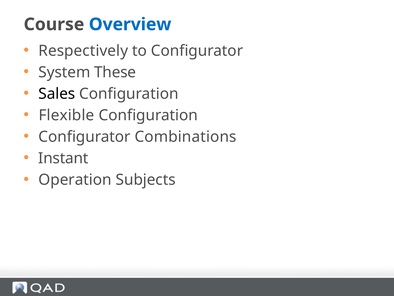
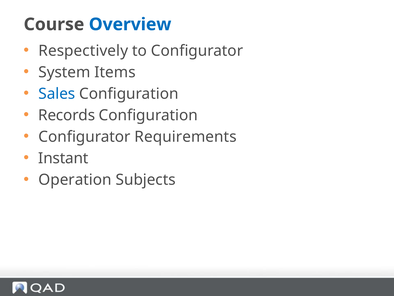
These: These -> Items
Sales colour: black -> blue
Flexible: Flexible -> Records
Combinations: Combinations -> Requirements
